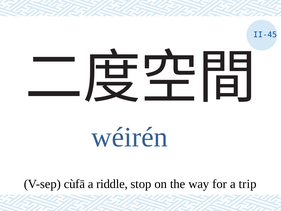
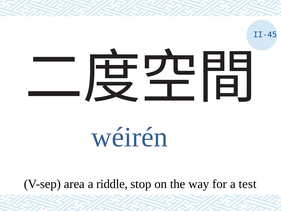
cùfā: cùfā -> area
trip: trip -> test
